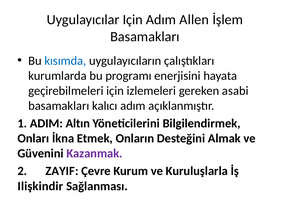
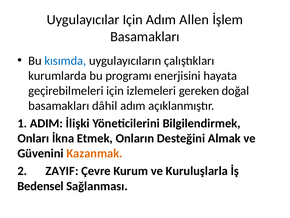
asabi: asabi -> doğal
kalıcı: kalıcı -> dâhil
Altın: Altın -> İlişki
Kazanmak colour: purple -> orange
Ilişkindir: Ilişkindir -> Bedensel
